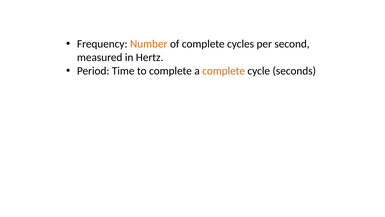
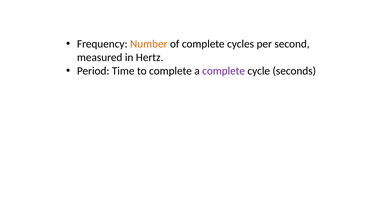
complete at (224, 71) colour: orange -> purple
